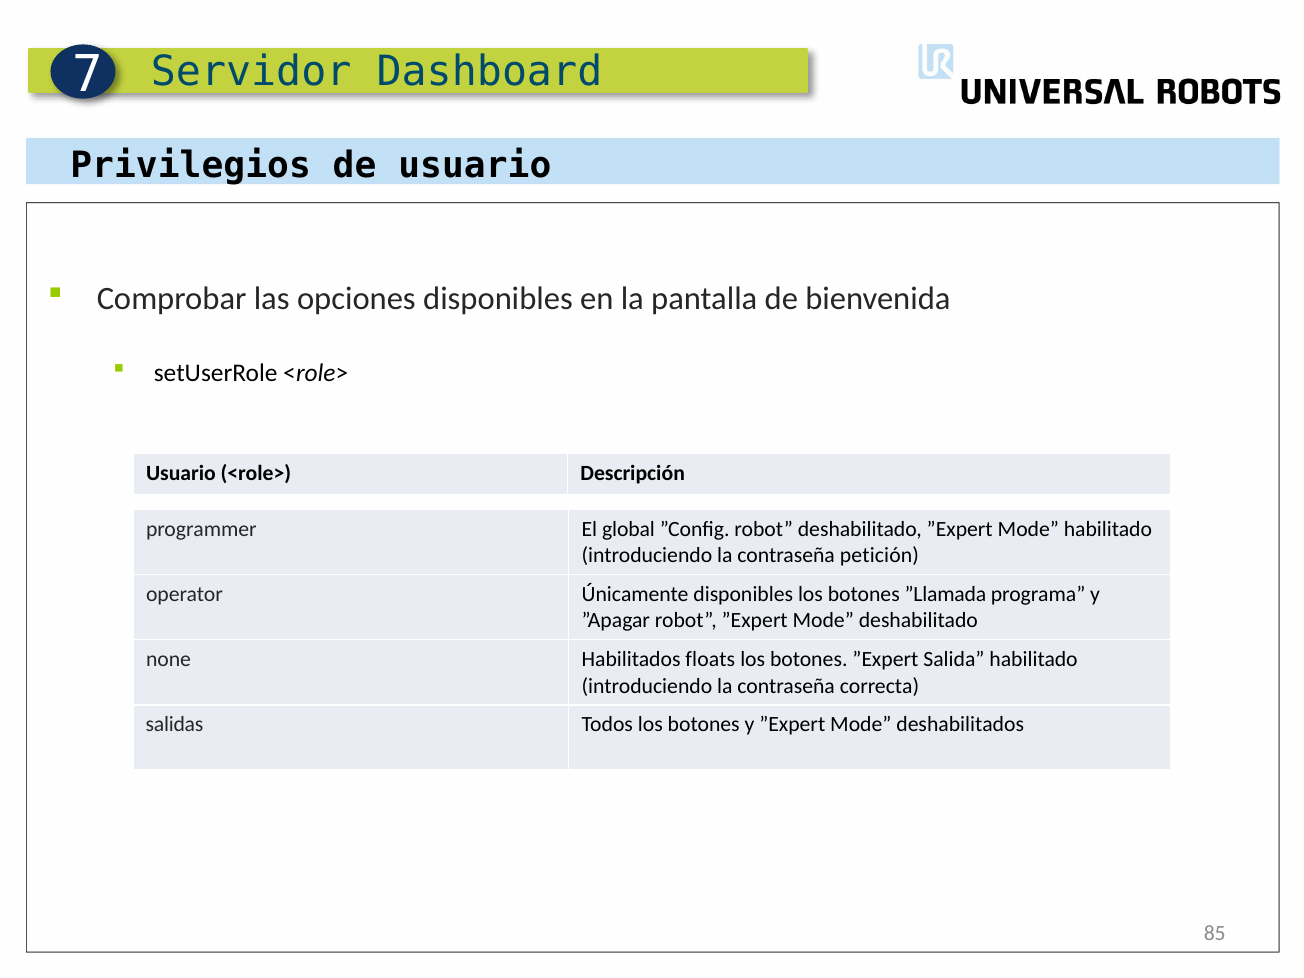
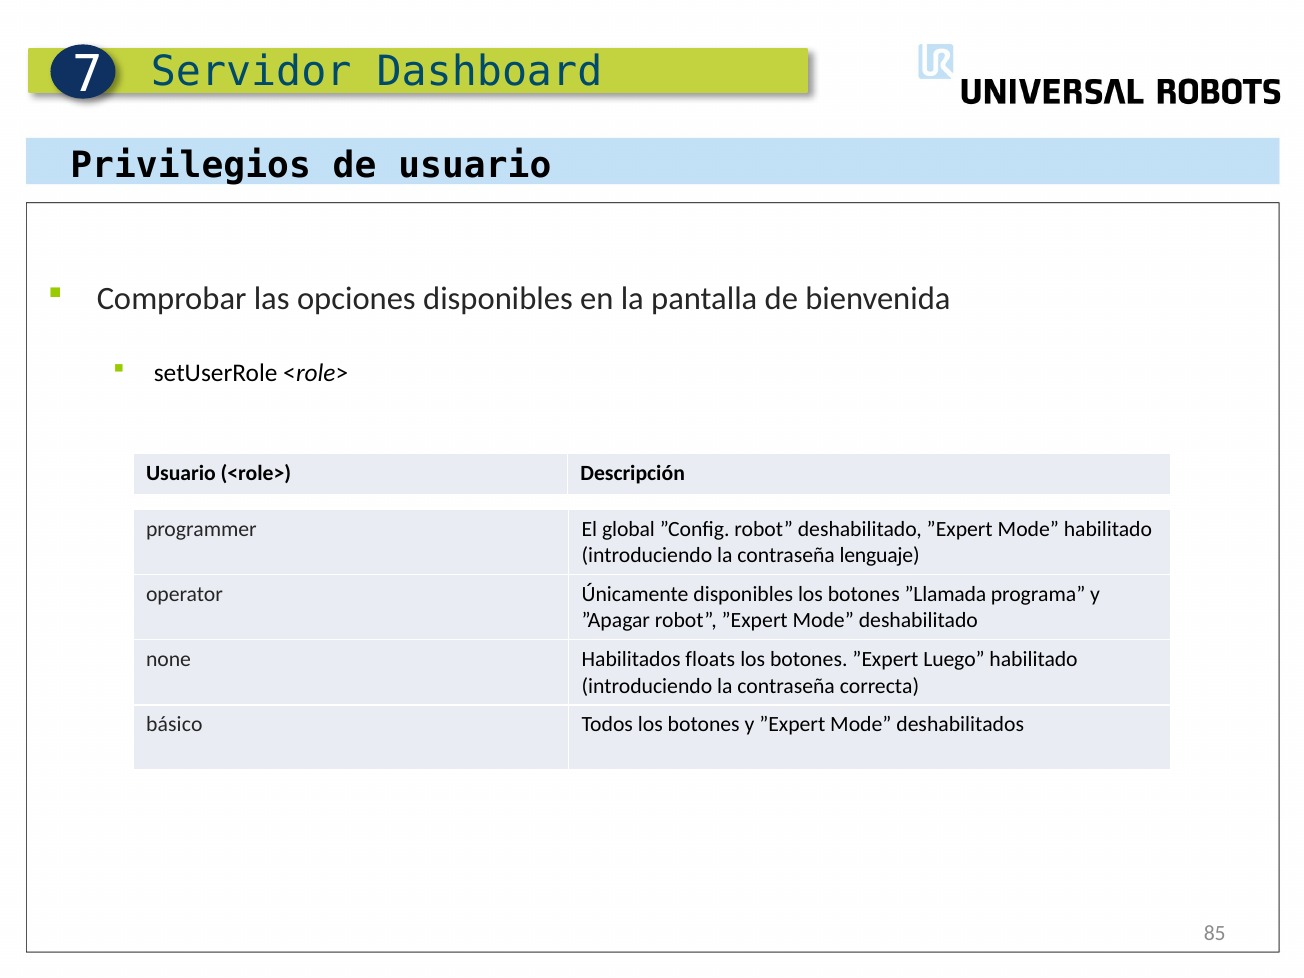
petición: petición -> lenguaje
Salida: Salida -> Luego
salidas: salidas -> básico
